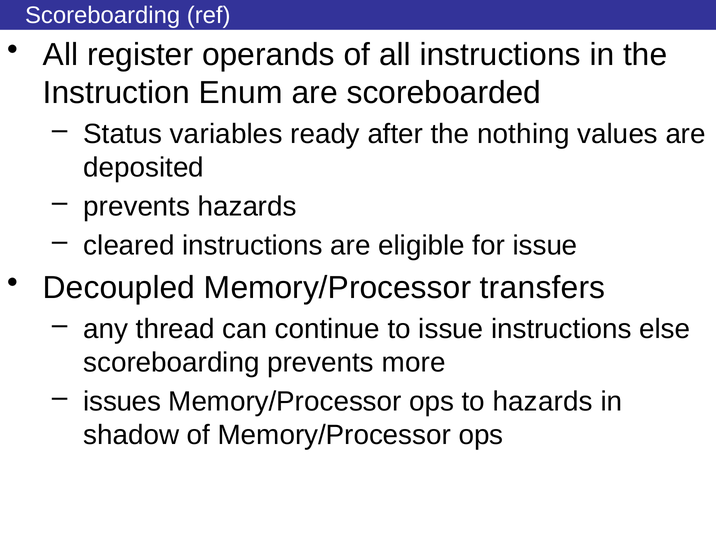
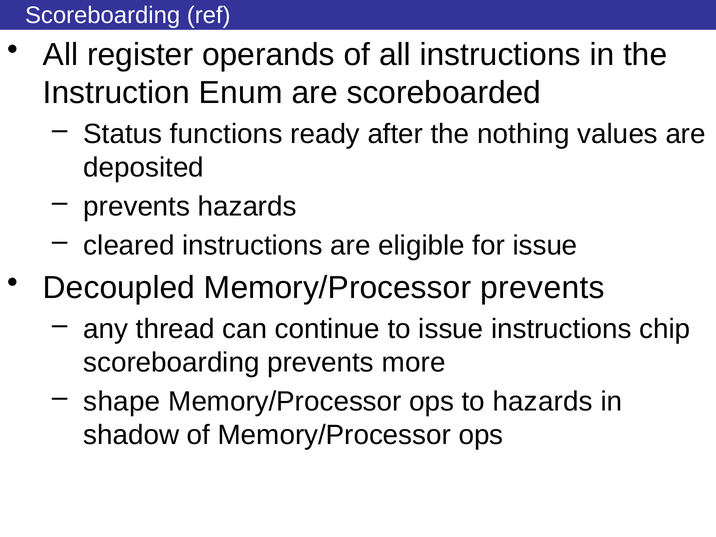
variables: variables -> functions
Memory/Processor transfers: transfers -> prevents
else: else -> chip
issues: issues -> shape
